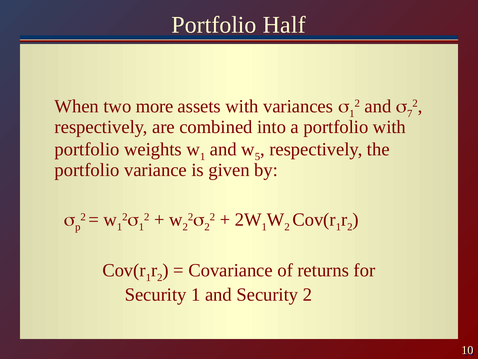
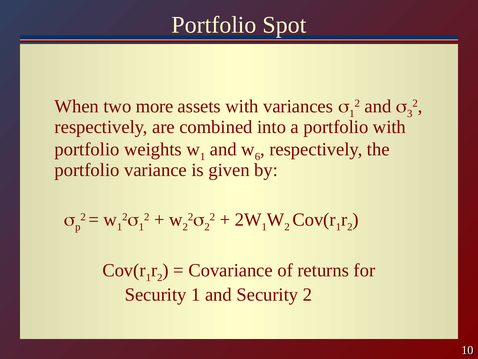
Half: Half -> Spot
7: 7 -> 3
5: 5 -> 6
